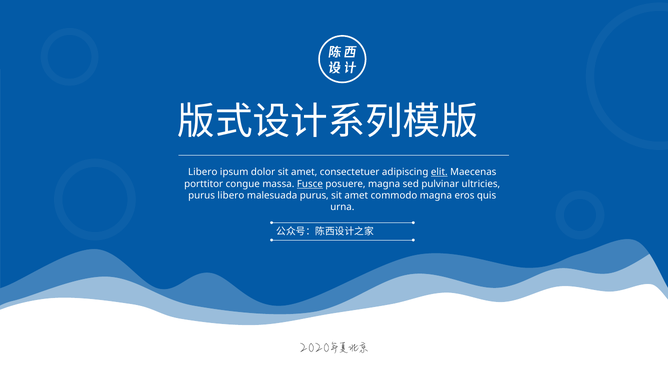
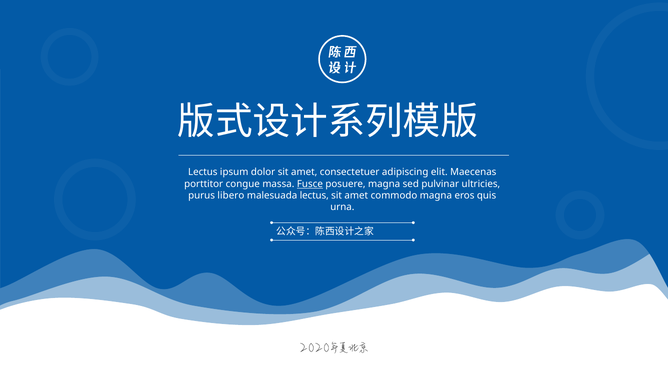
Libero at (203, 172): Libero -> Lectus
elit underline: present -> none
malesuada purus: purus -> lectus
